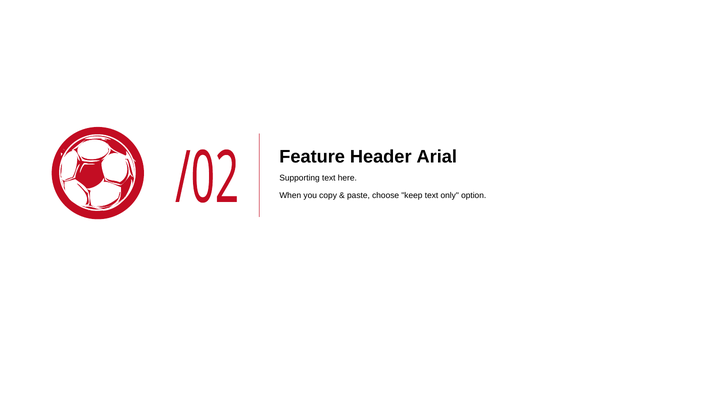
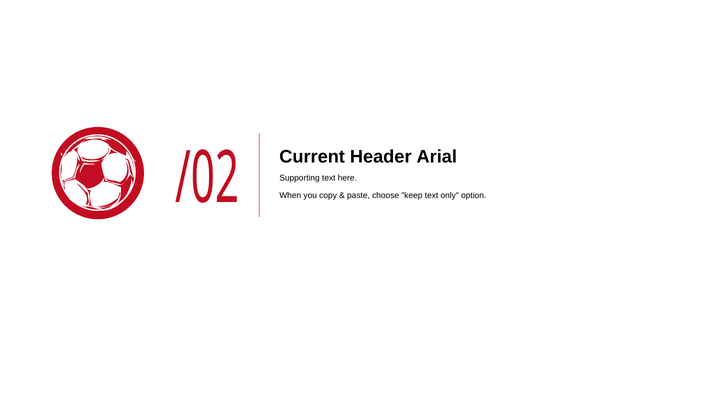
Feature: Feature -> Current
